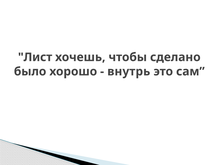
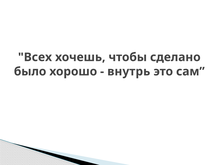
Лист: Лист -> Всех
